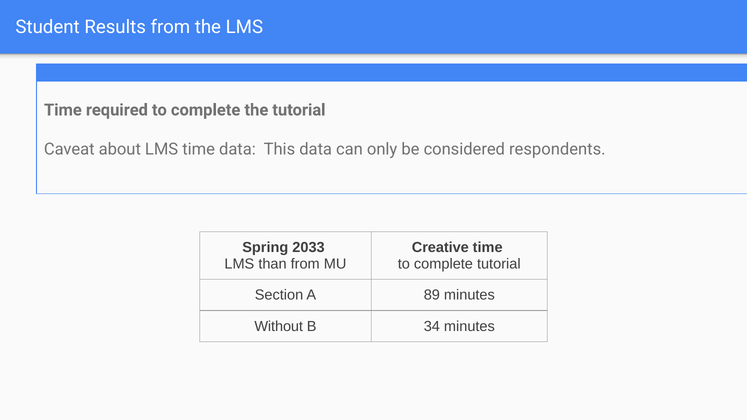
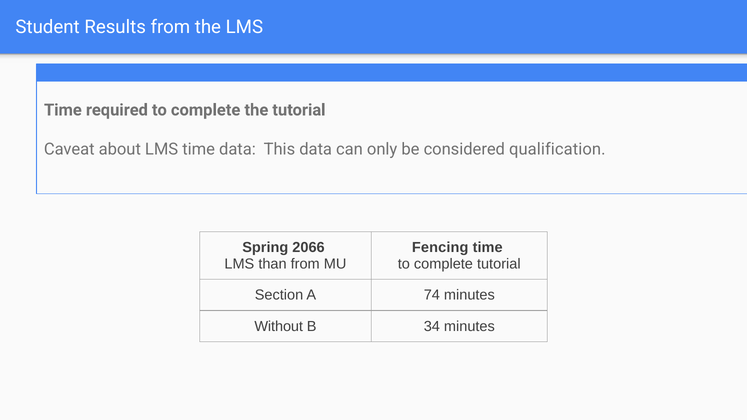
respondents: respondents -> qualification
2033: 2033 -> 2066
Creative: Creative -> Fencing
89: 89 -> 74
